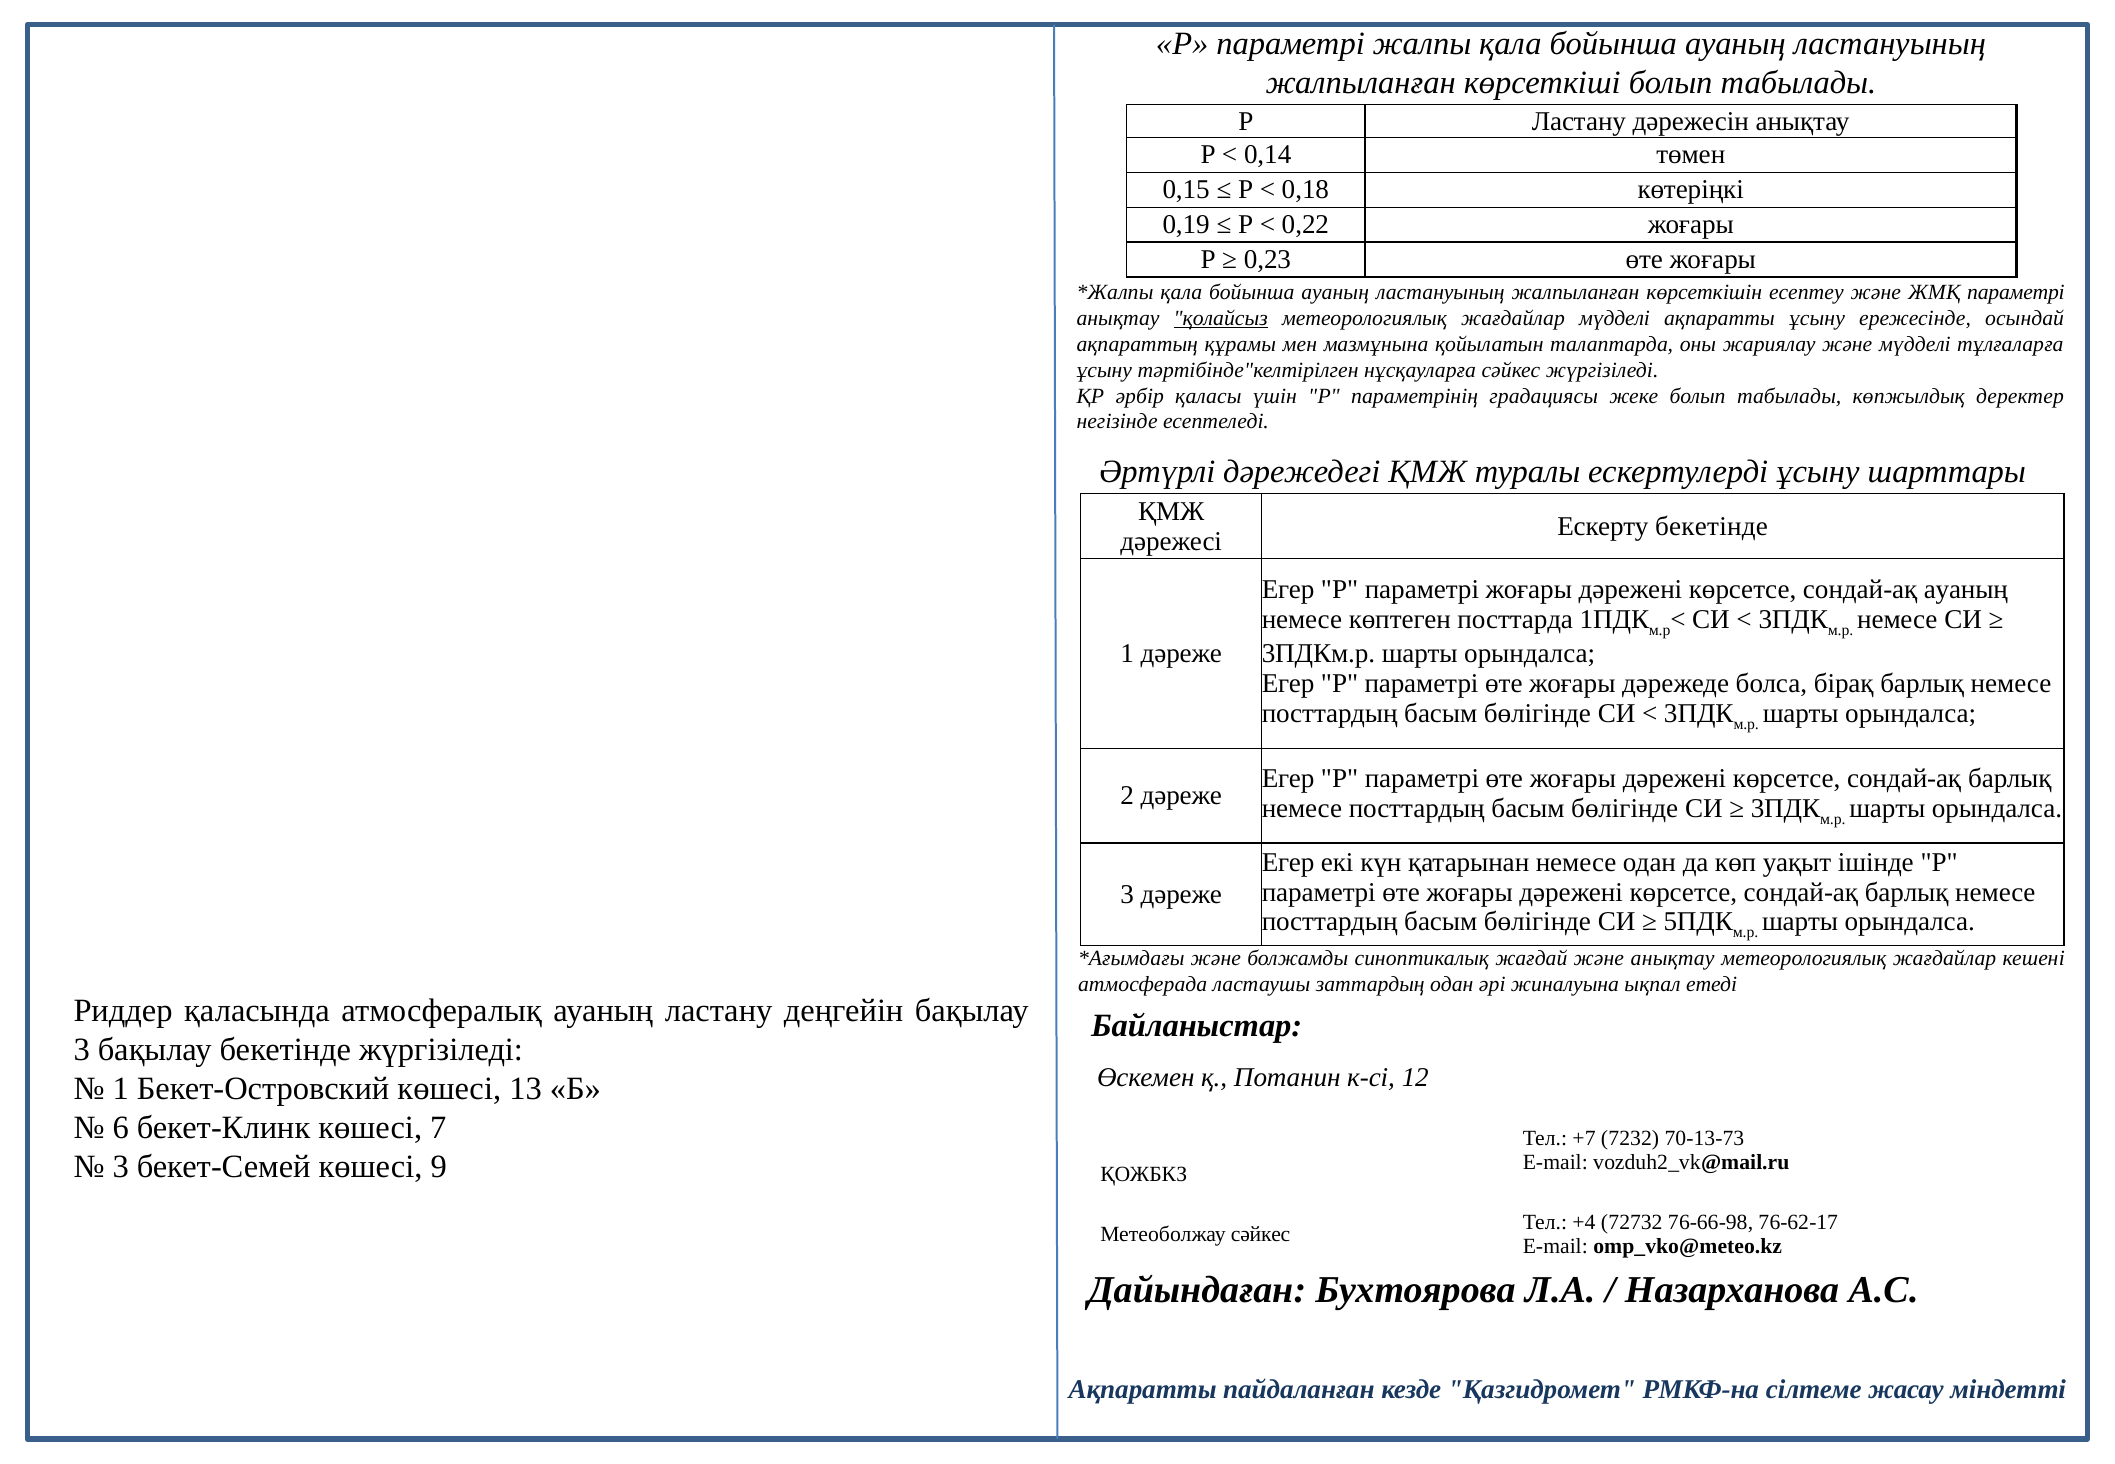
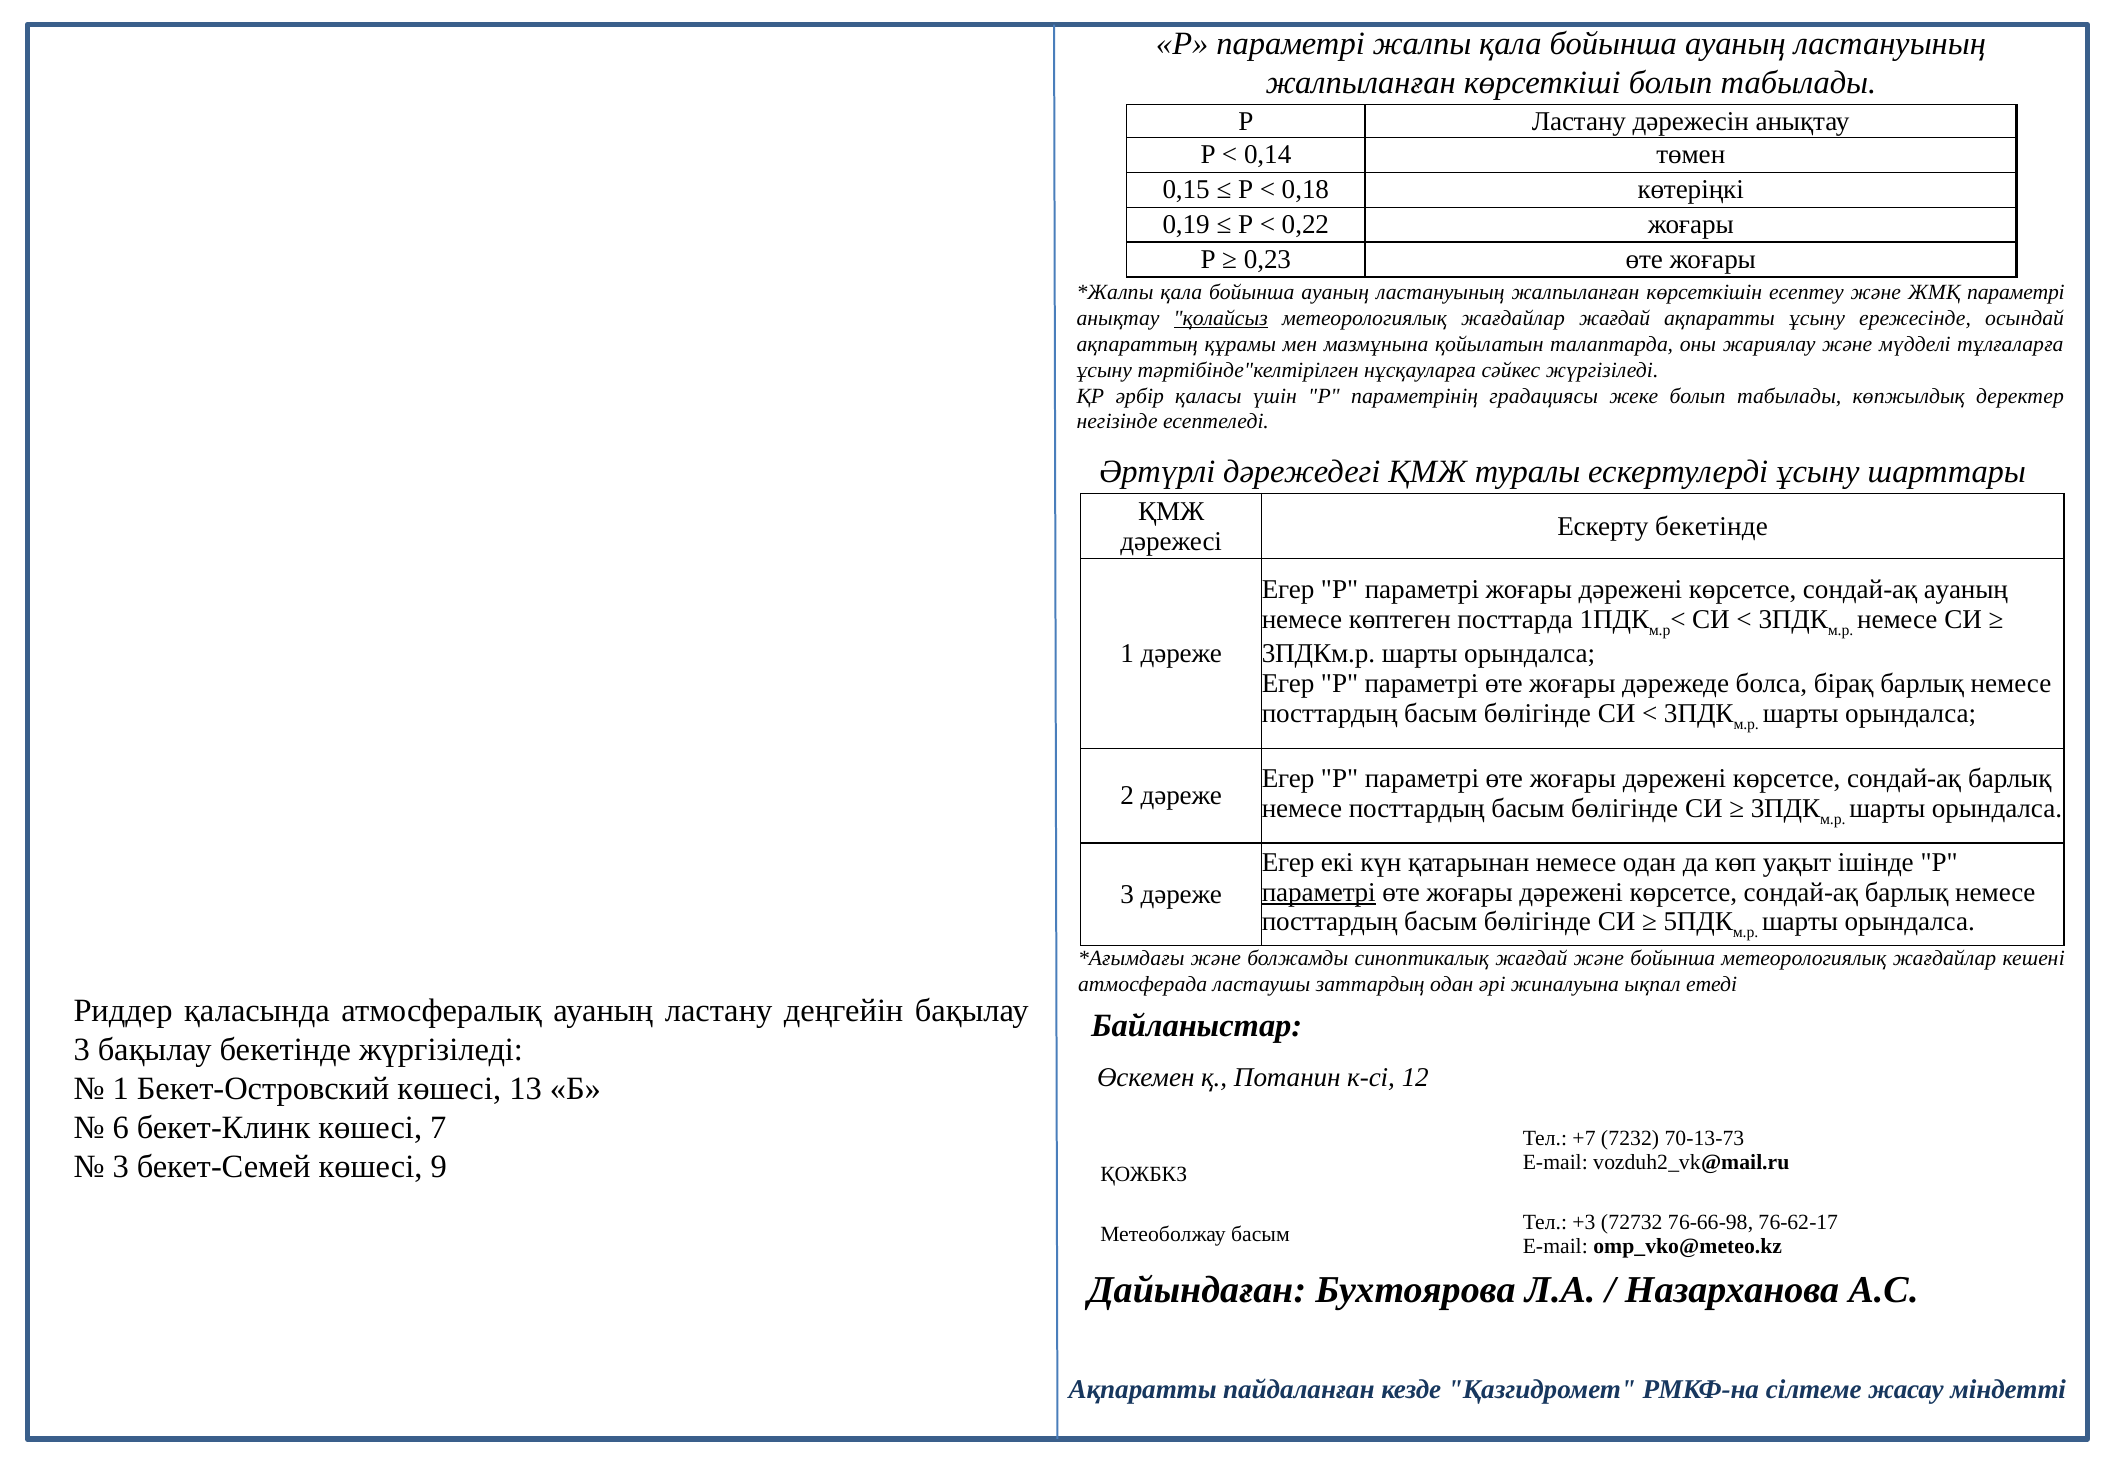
жағдайлар мүдделі: мүдделі -> жағдай
параметрі at (1319, 892) underline: none -> present
және анықтау: анықтау -> бойынша
+4: +4 -> +3
Метеоболжау сәйкес: сәйкес -> басым
